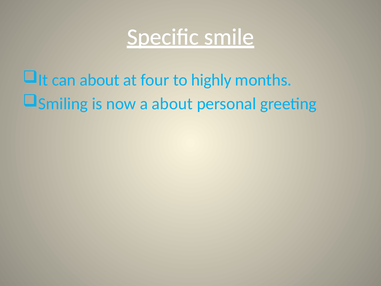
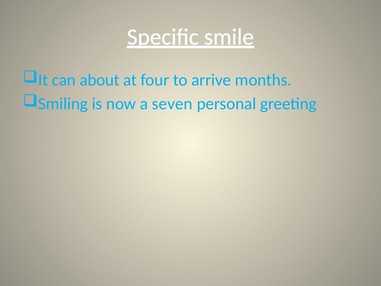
highly: highly -> arrive
a about: about -> seven
